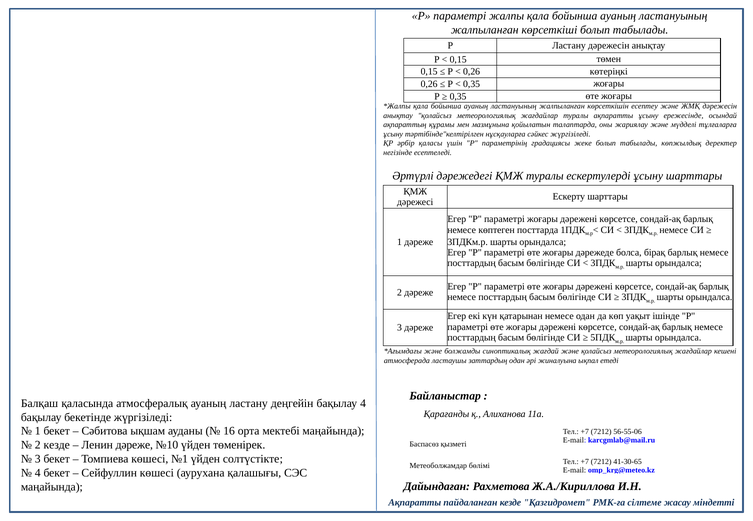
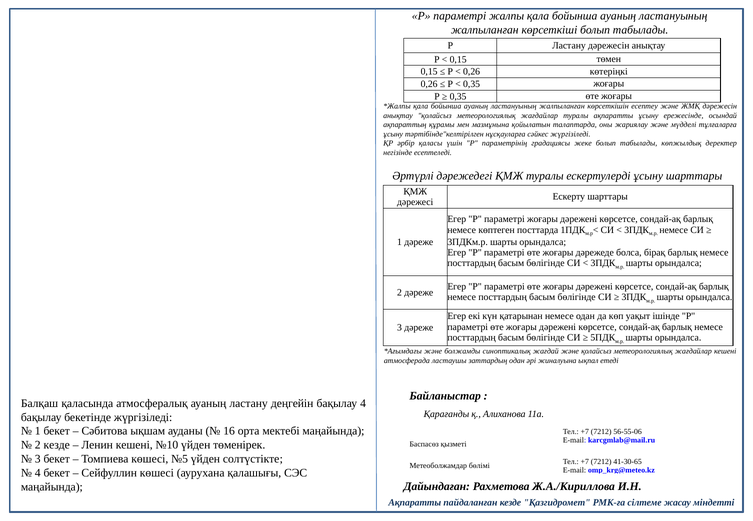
Ленин дәреже: дәреже -> кешені
№1: №1 -> №5
